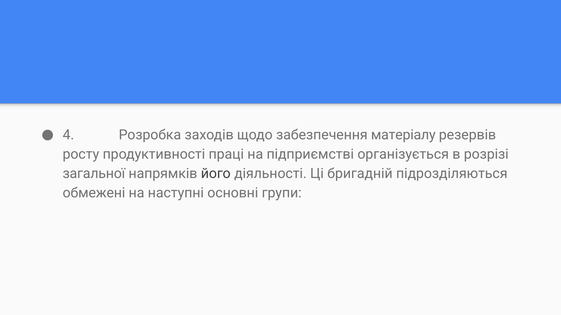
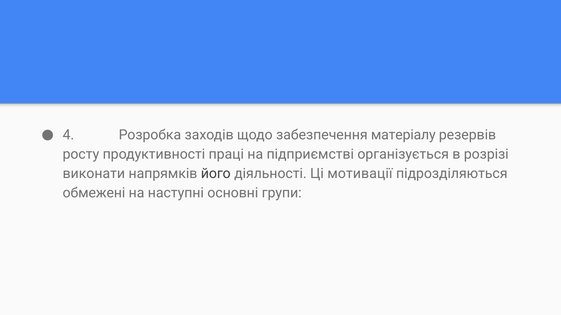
загальної: загальної -> виконати
бригадній: бригадній -> мотивації
